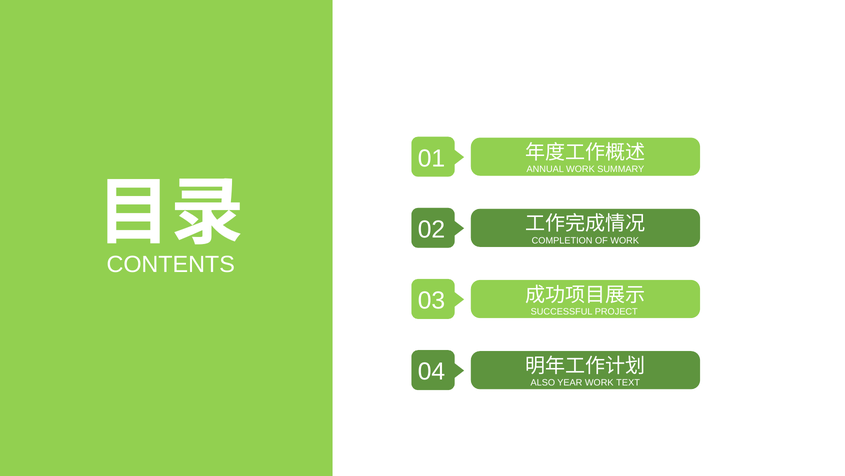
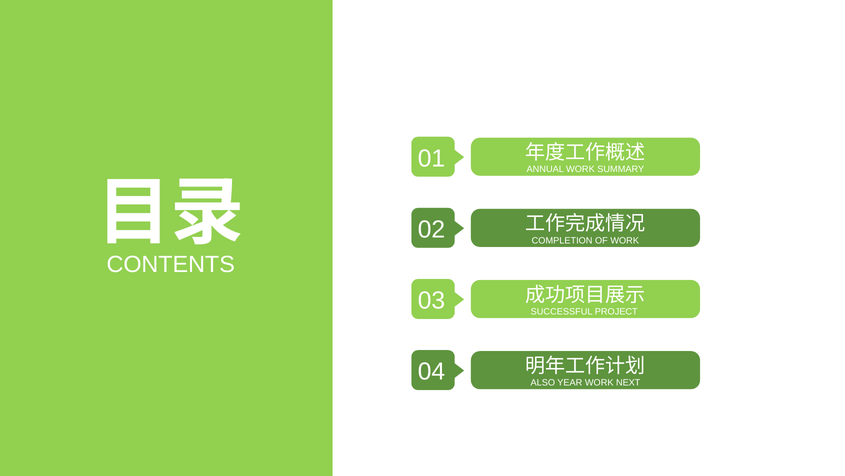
TEXT: TEXT -> NEXT
